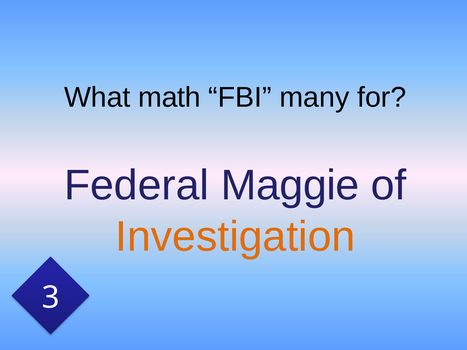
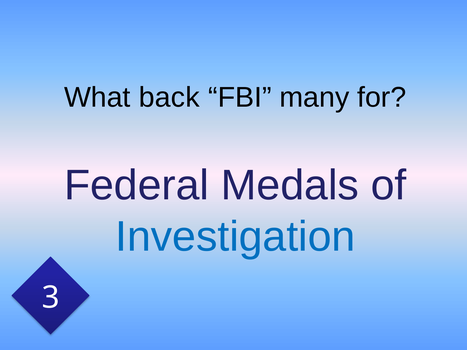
math: math -> back
Maggie: Maggie -> Medals
Investigation colour: orange -> blue
